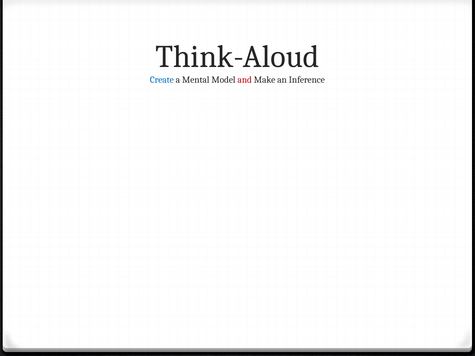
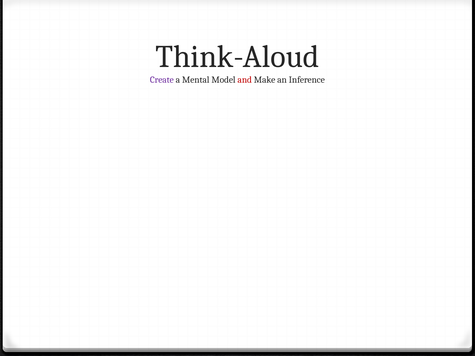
Create colour: blue -> purple
